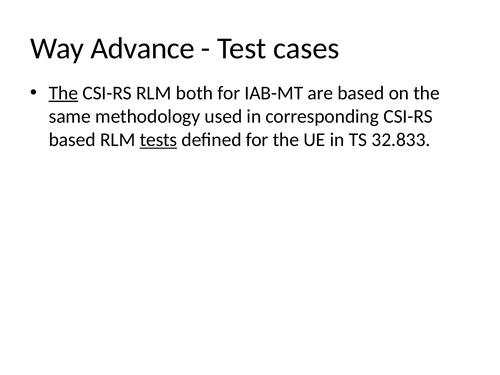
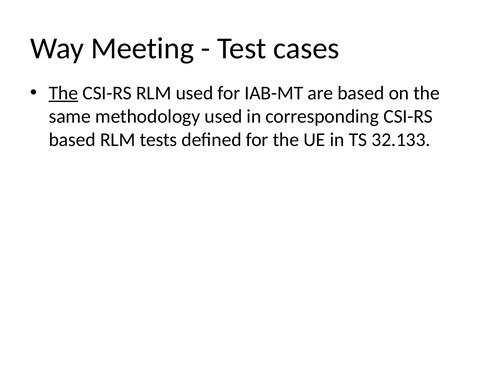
Advance: Advance -> Meeting
RLM both: both -> used
tests underline: present -> none
32.833: 32.833 -> 32.133
